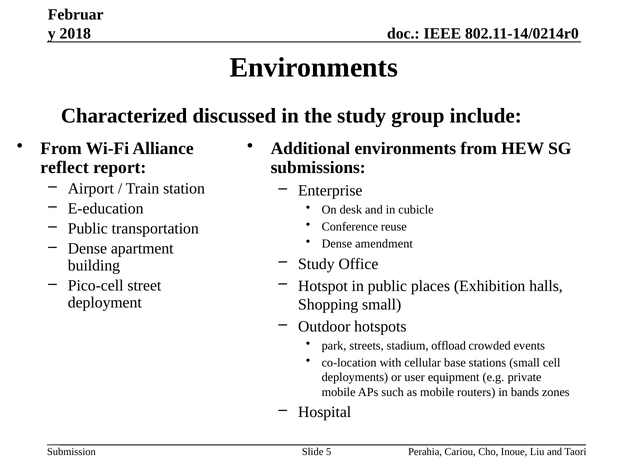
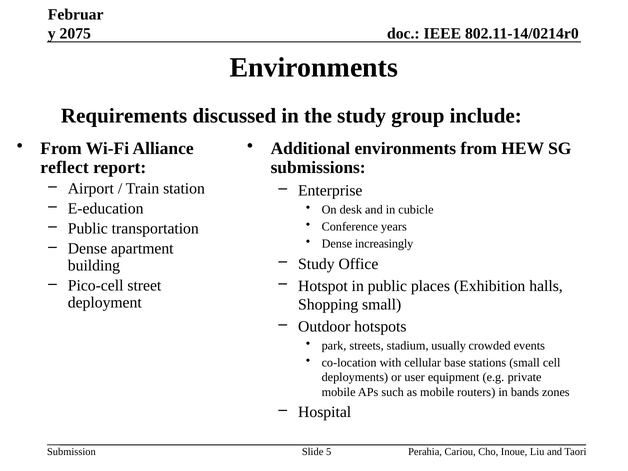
2018: 2018 -> 2075
Characterized: Characterized -> Requirements
reuse: reuse -> years
amendment: amendment -> increasingly
offload: offload -> usually
